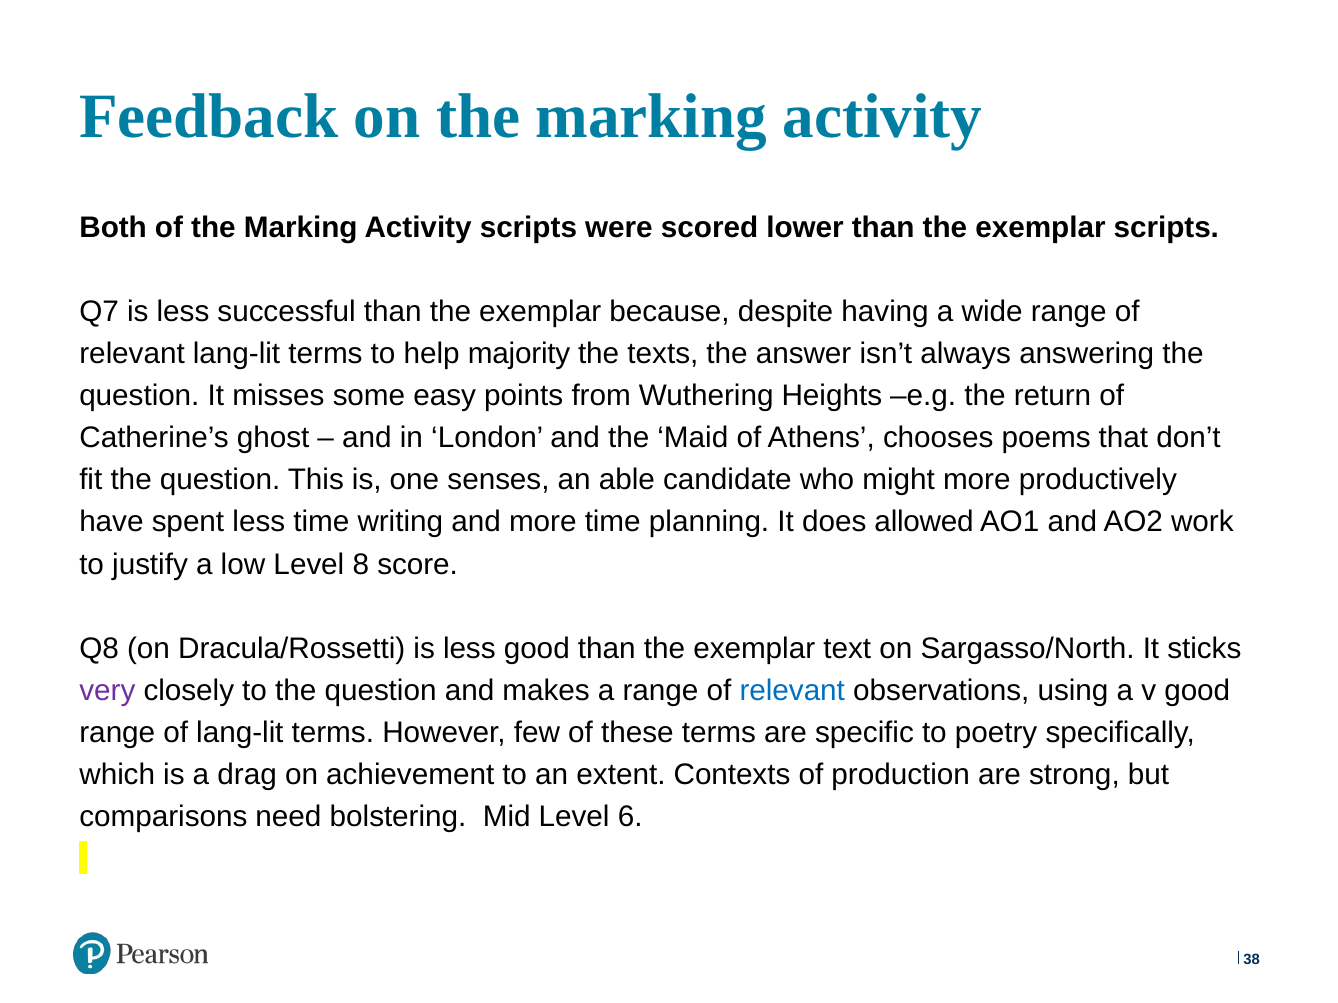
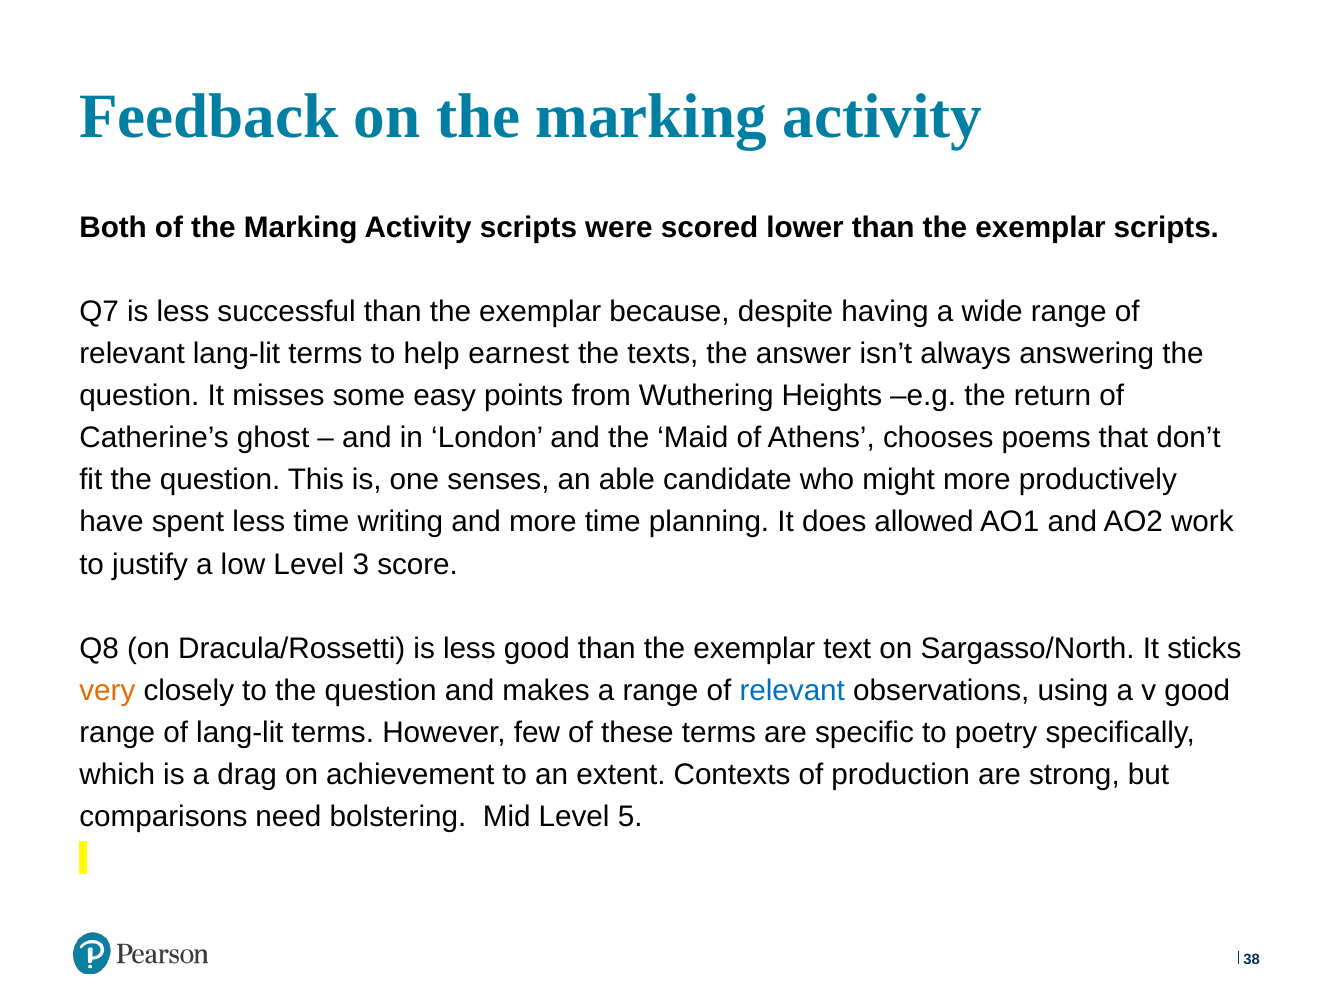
majority: majority -> earnest
8: 8 -> 3
very colour: purple -> orange
6: 6 -> 5
